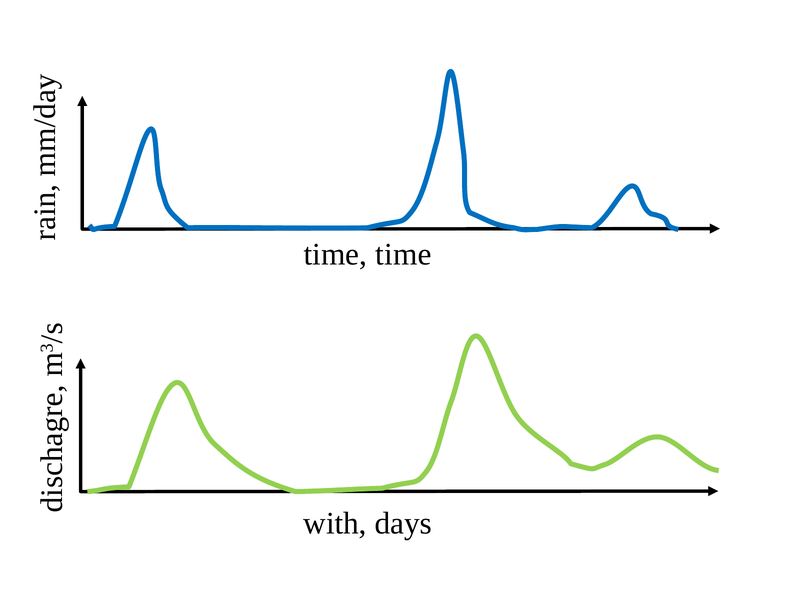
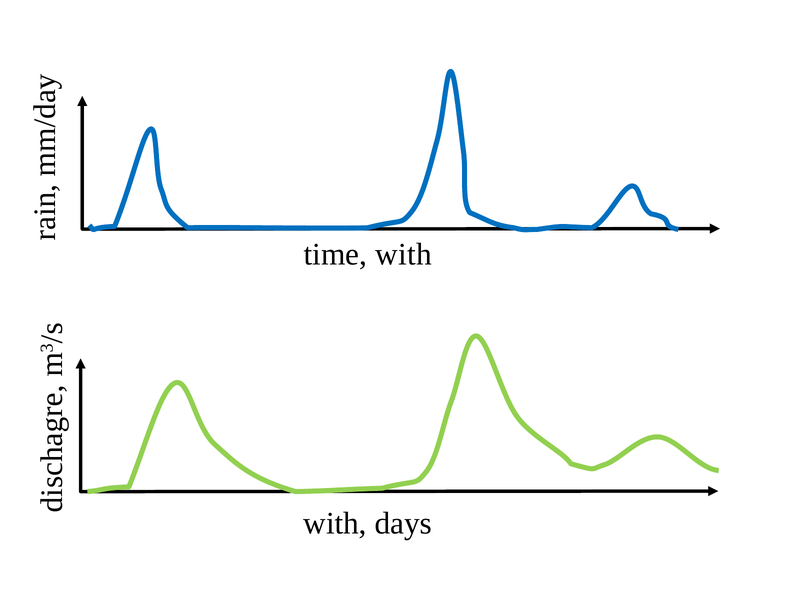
time time: time -> with
